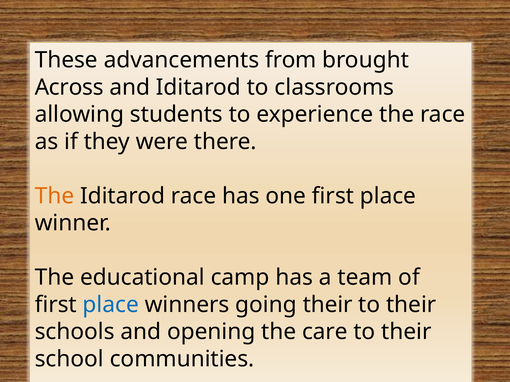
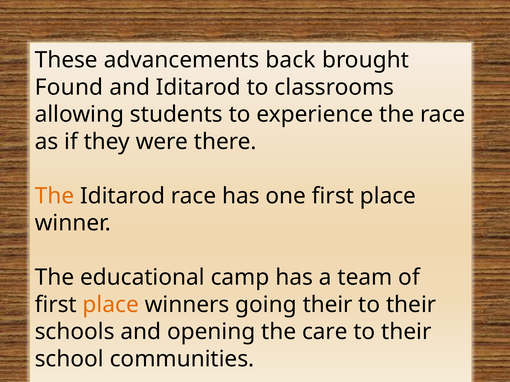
from: from -> back
Across: Across -> Found
place at (111, 305) colour: blue -> orange
